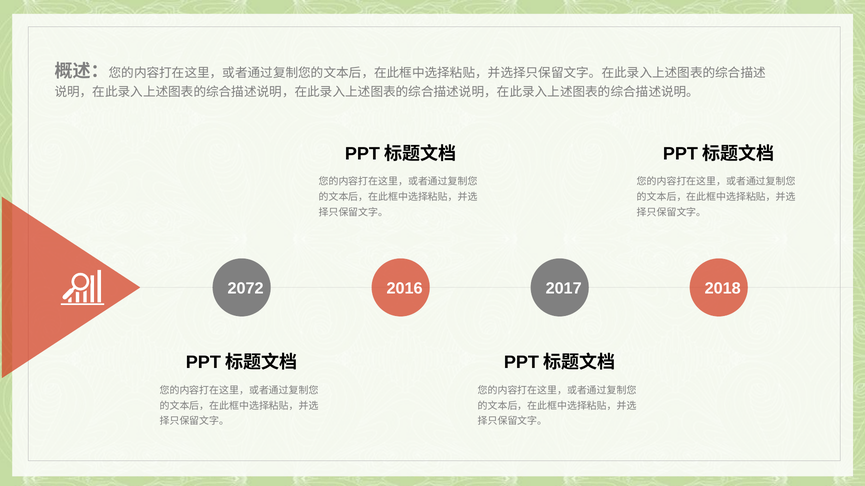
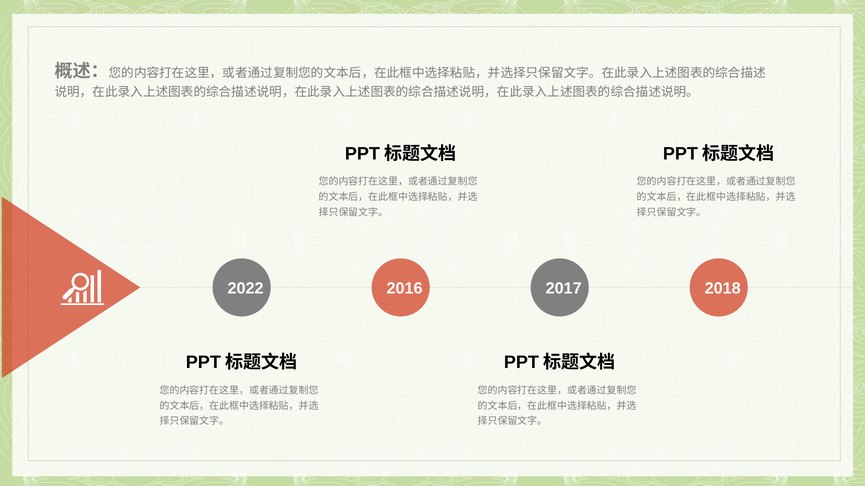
2072: 2072 -> 2022
